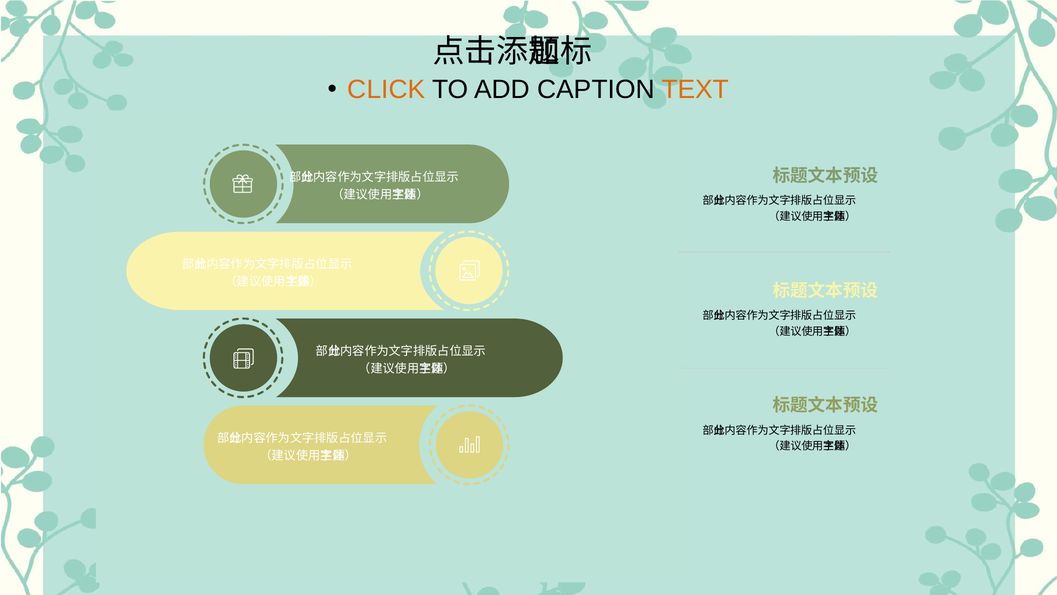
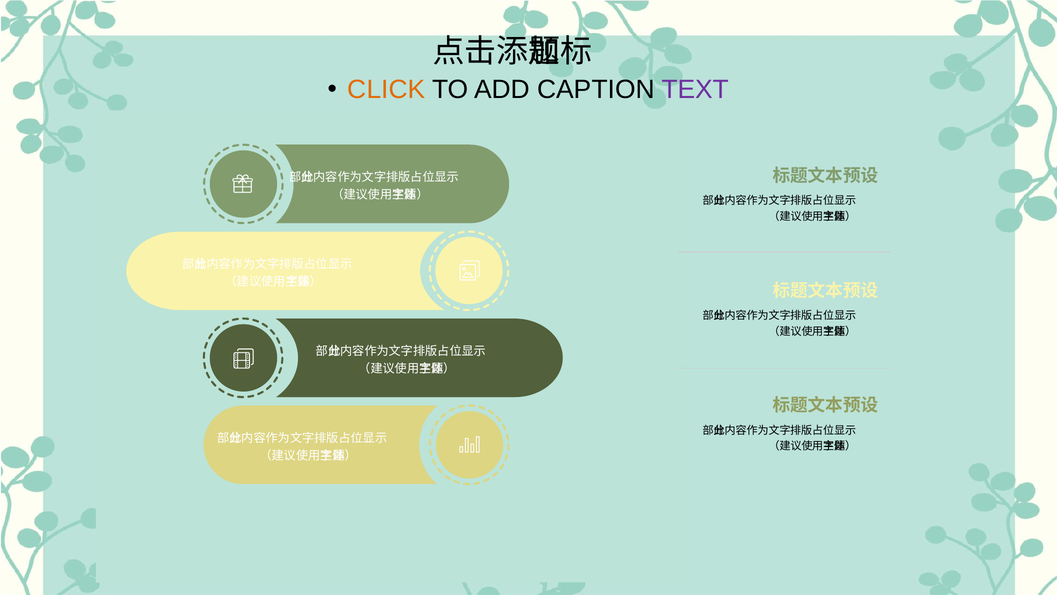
TEXT colour: orange -> purple
